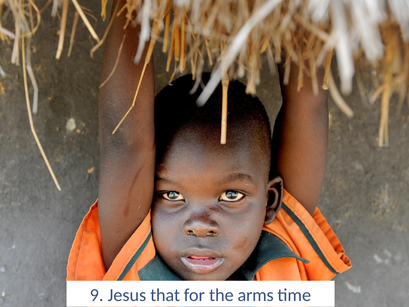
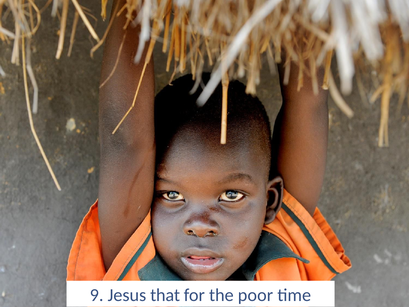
arms: arms -> poor
